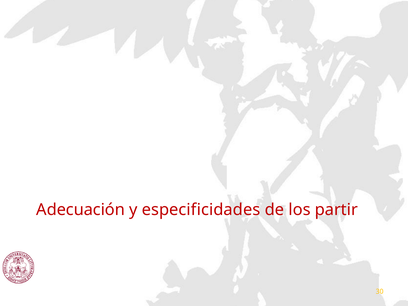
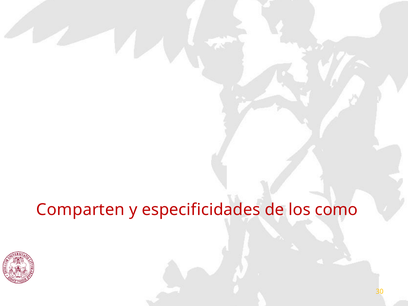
Adecuación: Adecuación -> Comparten
partir: partir -> como
